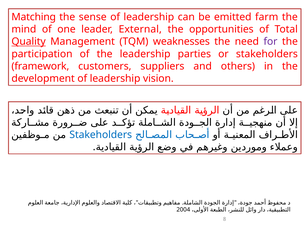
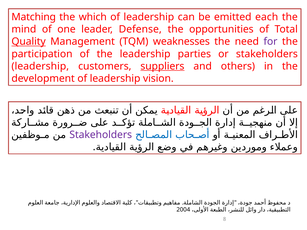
sense: sense -> which
farm: farm -> each
External: External -> Defense
framework at (40, 66): framework -> leadership
suppliers underline: none -> present
Stakeholders at (101, 135) colour: blue -> purple
